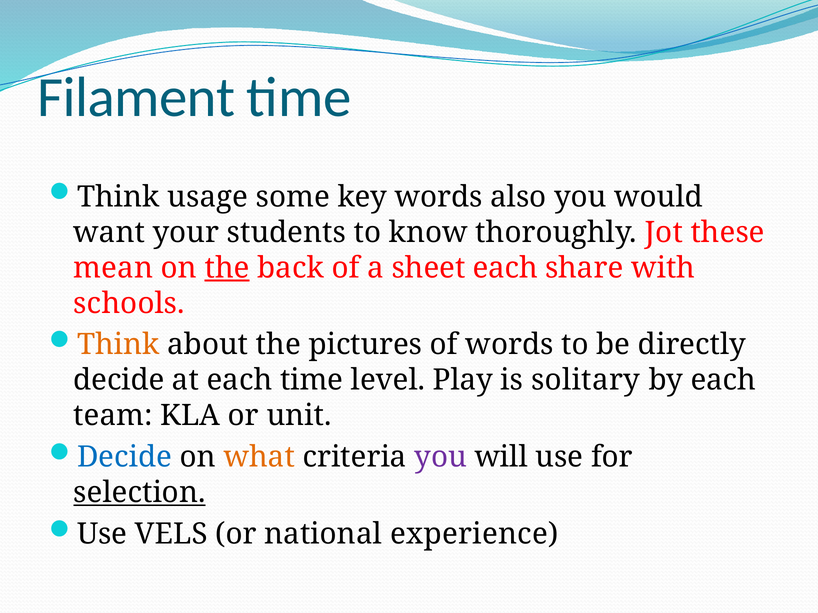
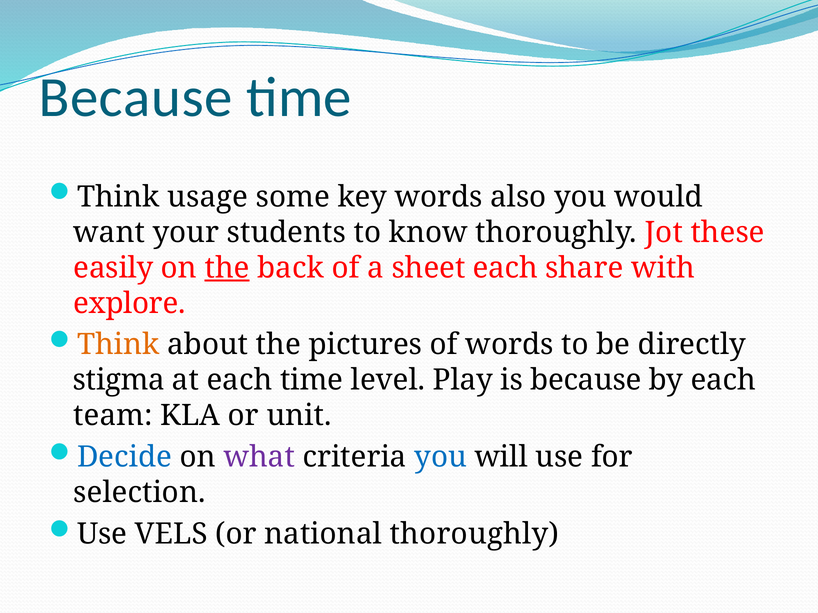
Filament at (136, 98): Filament -> Because
mean: mean -> easily
schools: schools -> explore
decide at (119, 381): decide -> stigma
is solitary: solitary -> because
what colour: orange -> purple
you at (441, 457) colour: purple -> blue
selection underline: present -> none
national experience: experience -> thoroughly
